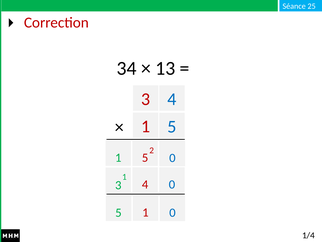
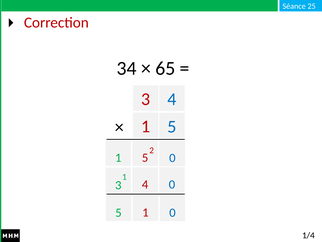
13: 13 -> 65
